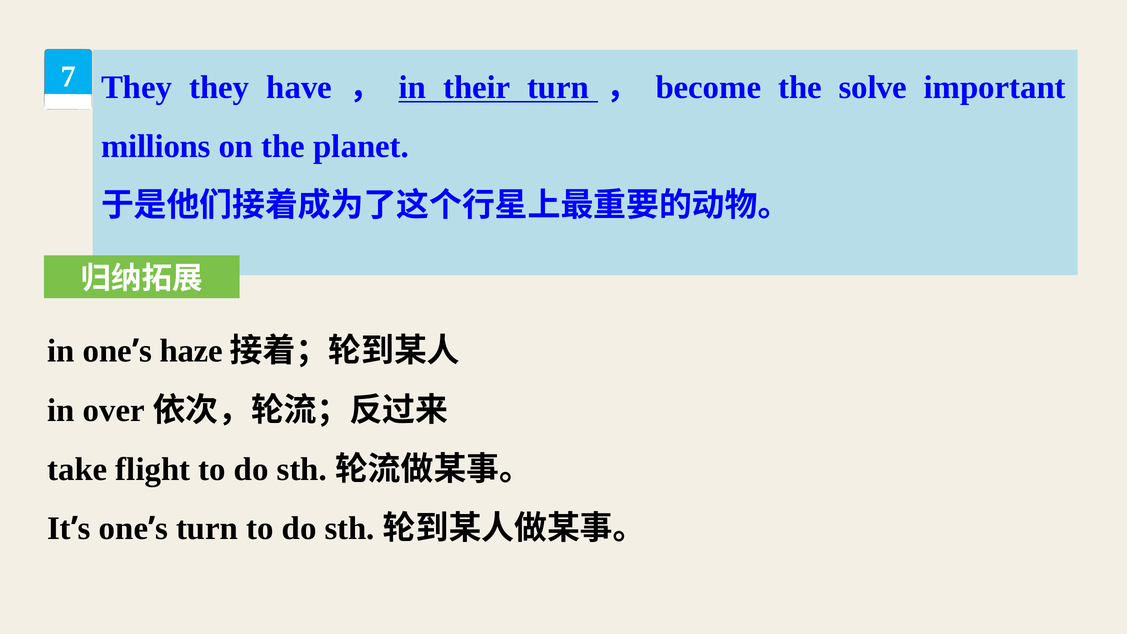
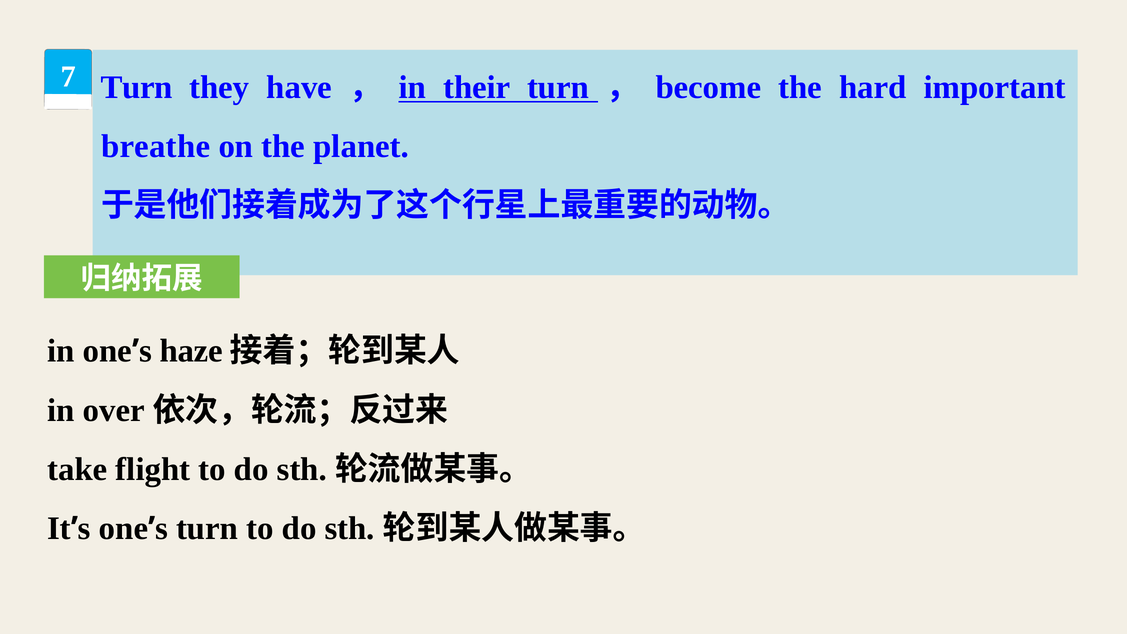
7 They: They -> Turn
solve: solve -> hard
millions: millions -> breathe
